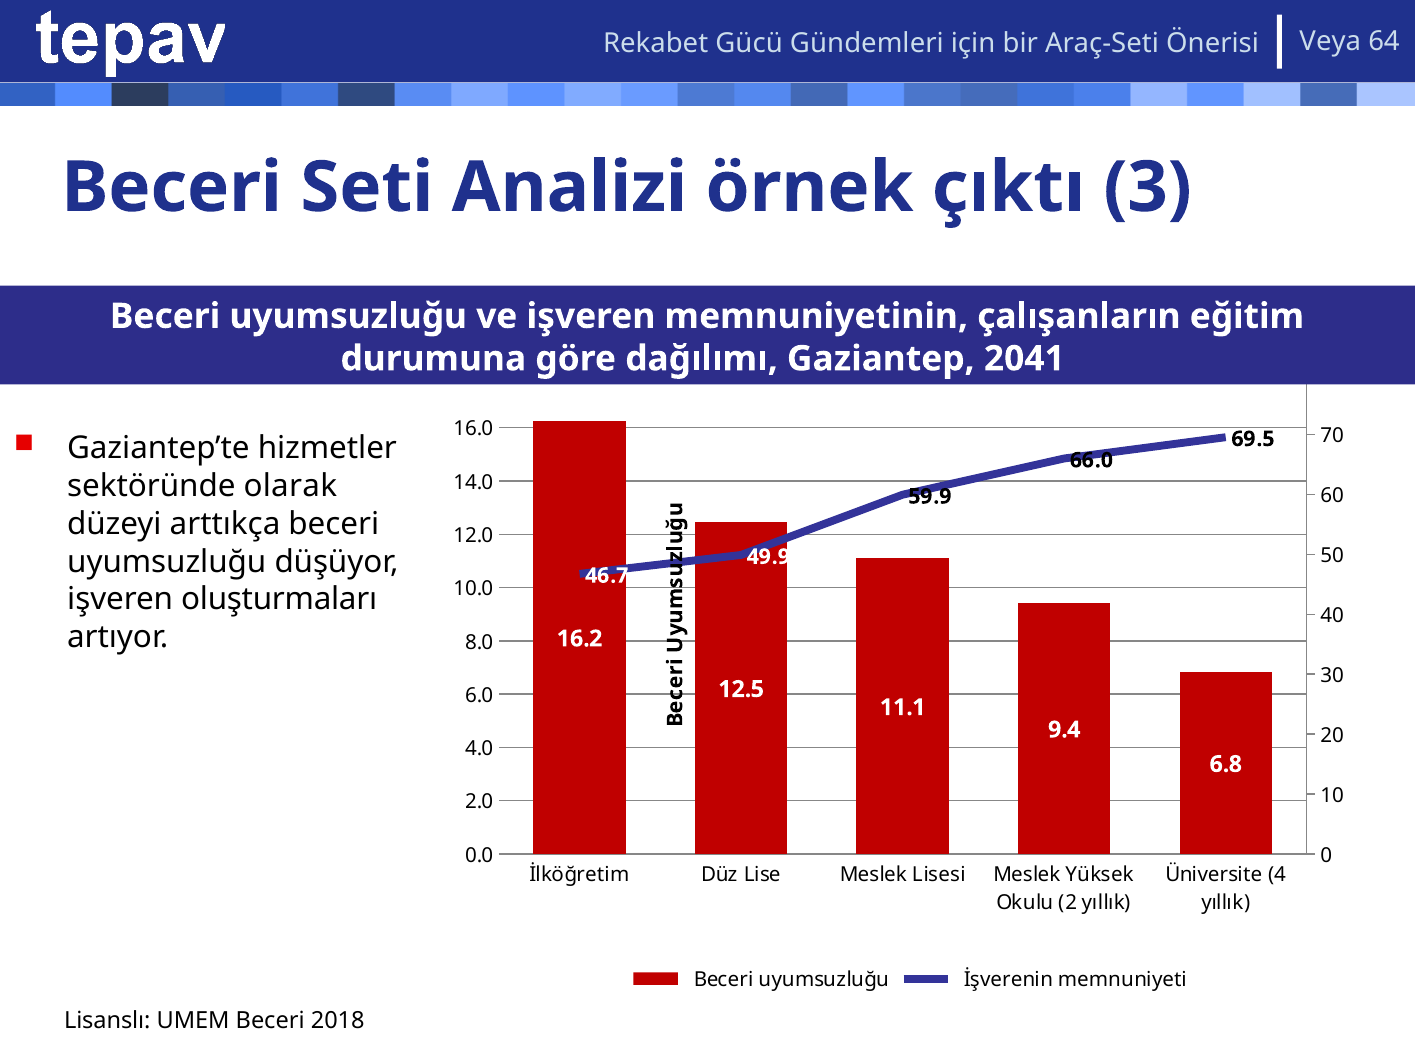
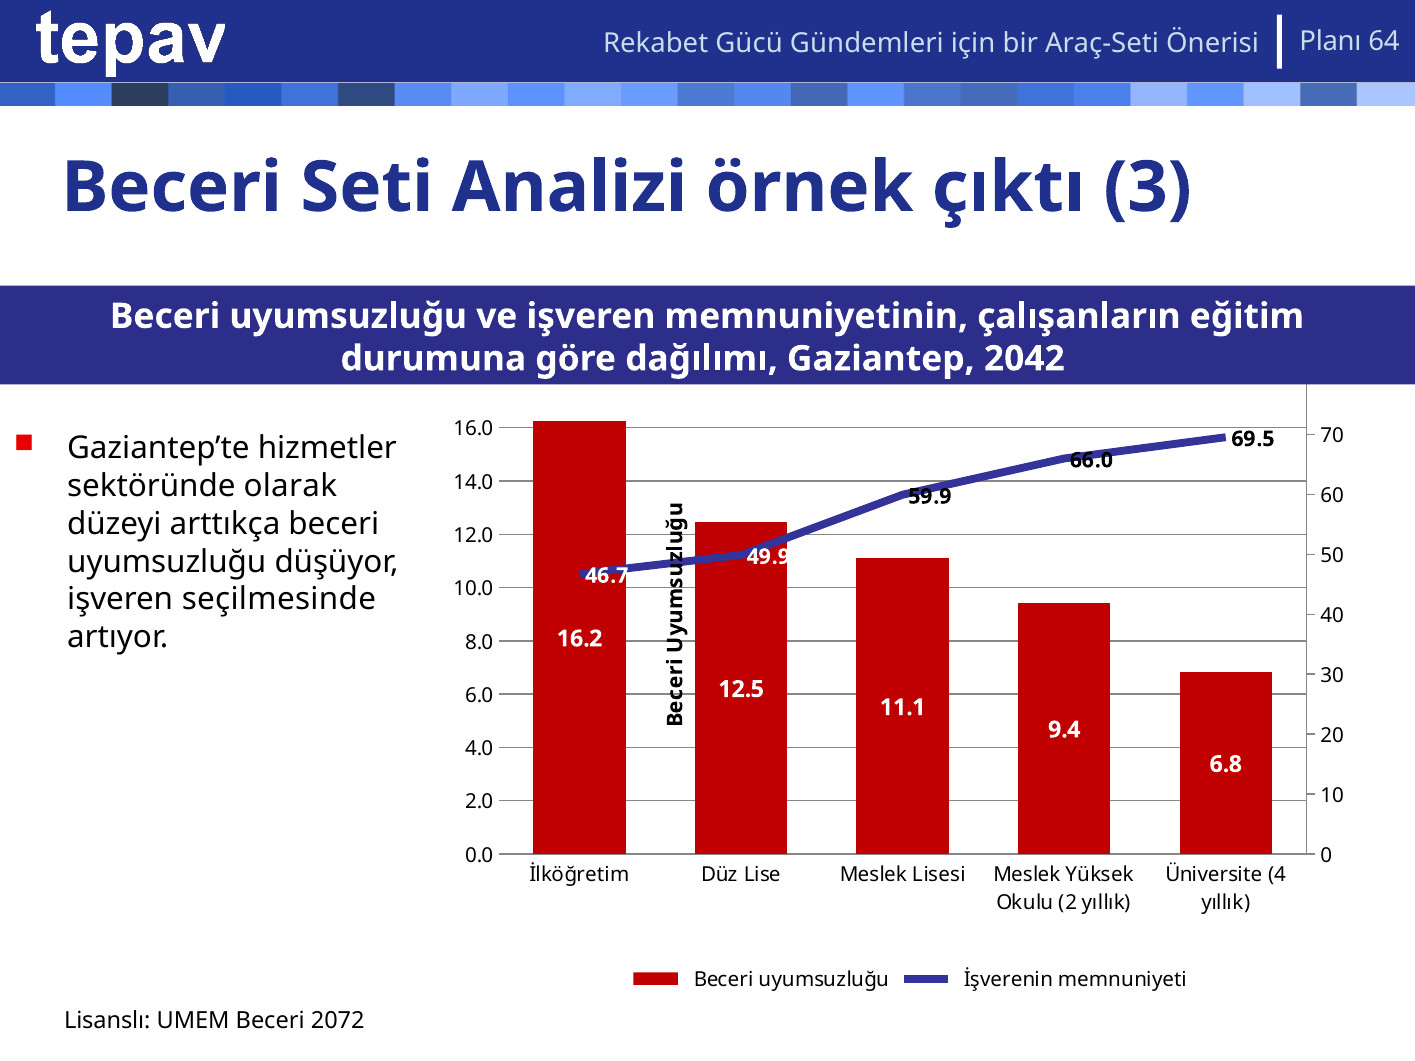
Veya: Veya -> Planı
2041: 2041 -> 2042
oluşturmaları: oluşturmaları -> seçilmesinde
2018: 2018 -> 2072
